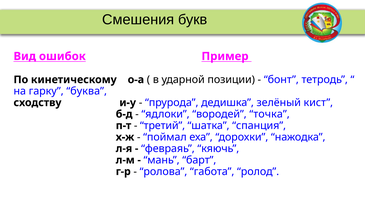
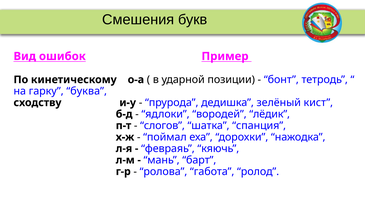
точка: точка -> лёдик
третий: третий -> слогов
